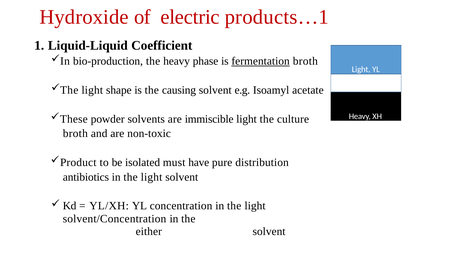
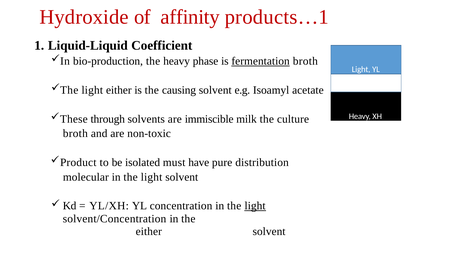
electric: electric -> affinity
light shape: shape -> either
powder: powder -> through
immiscible light: light -> milk
antibiotics: antibiotics -> molecular
light at (255, 206) underline: none -> present
